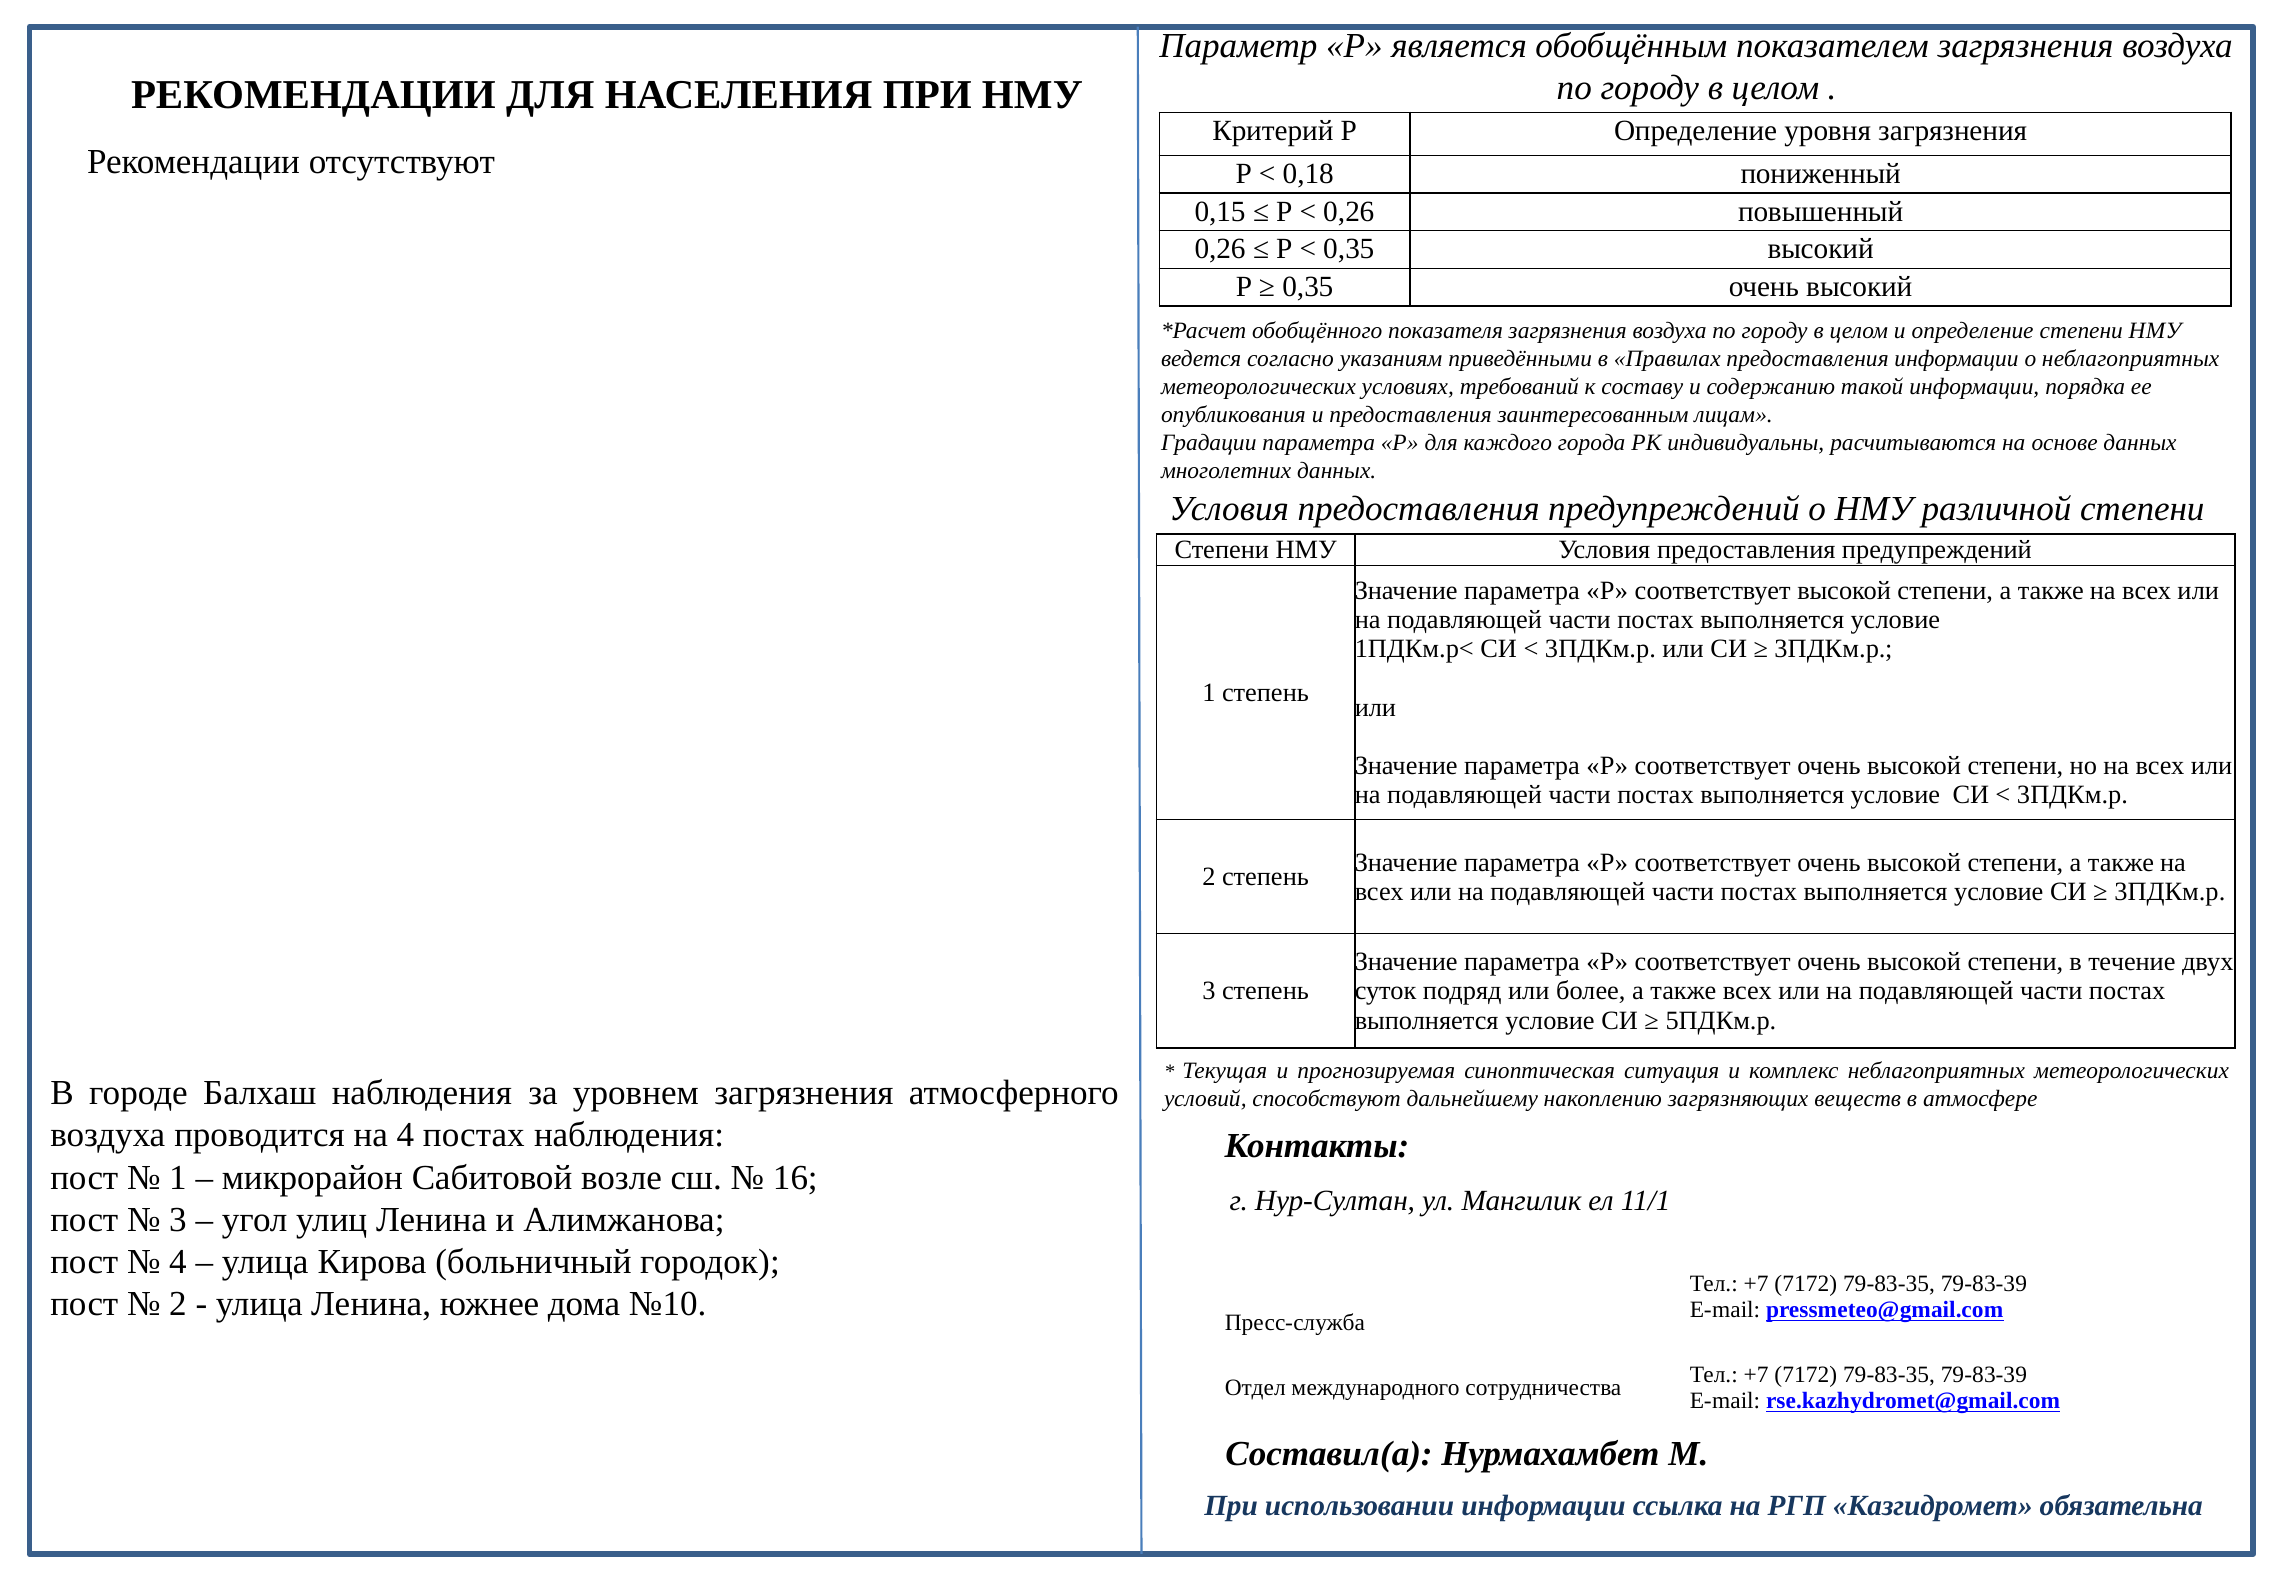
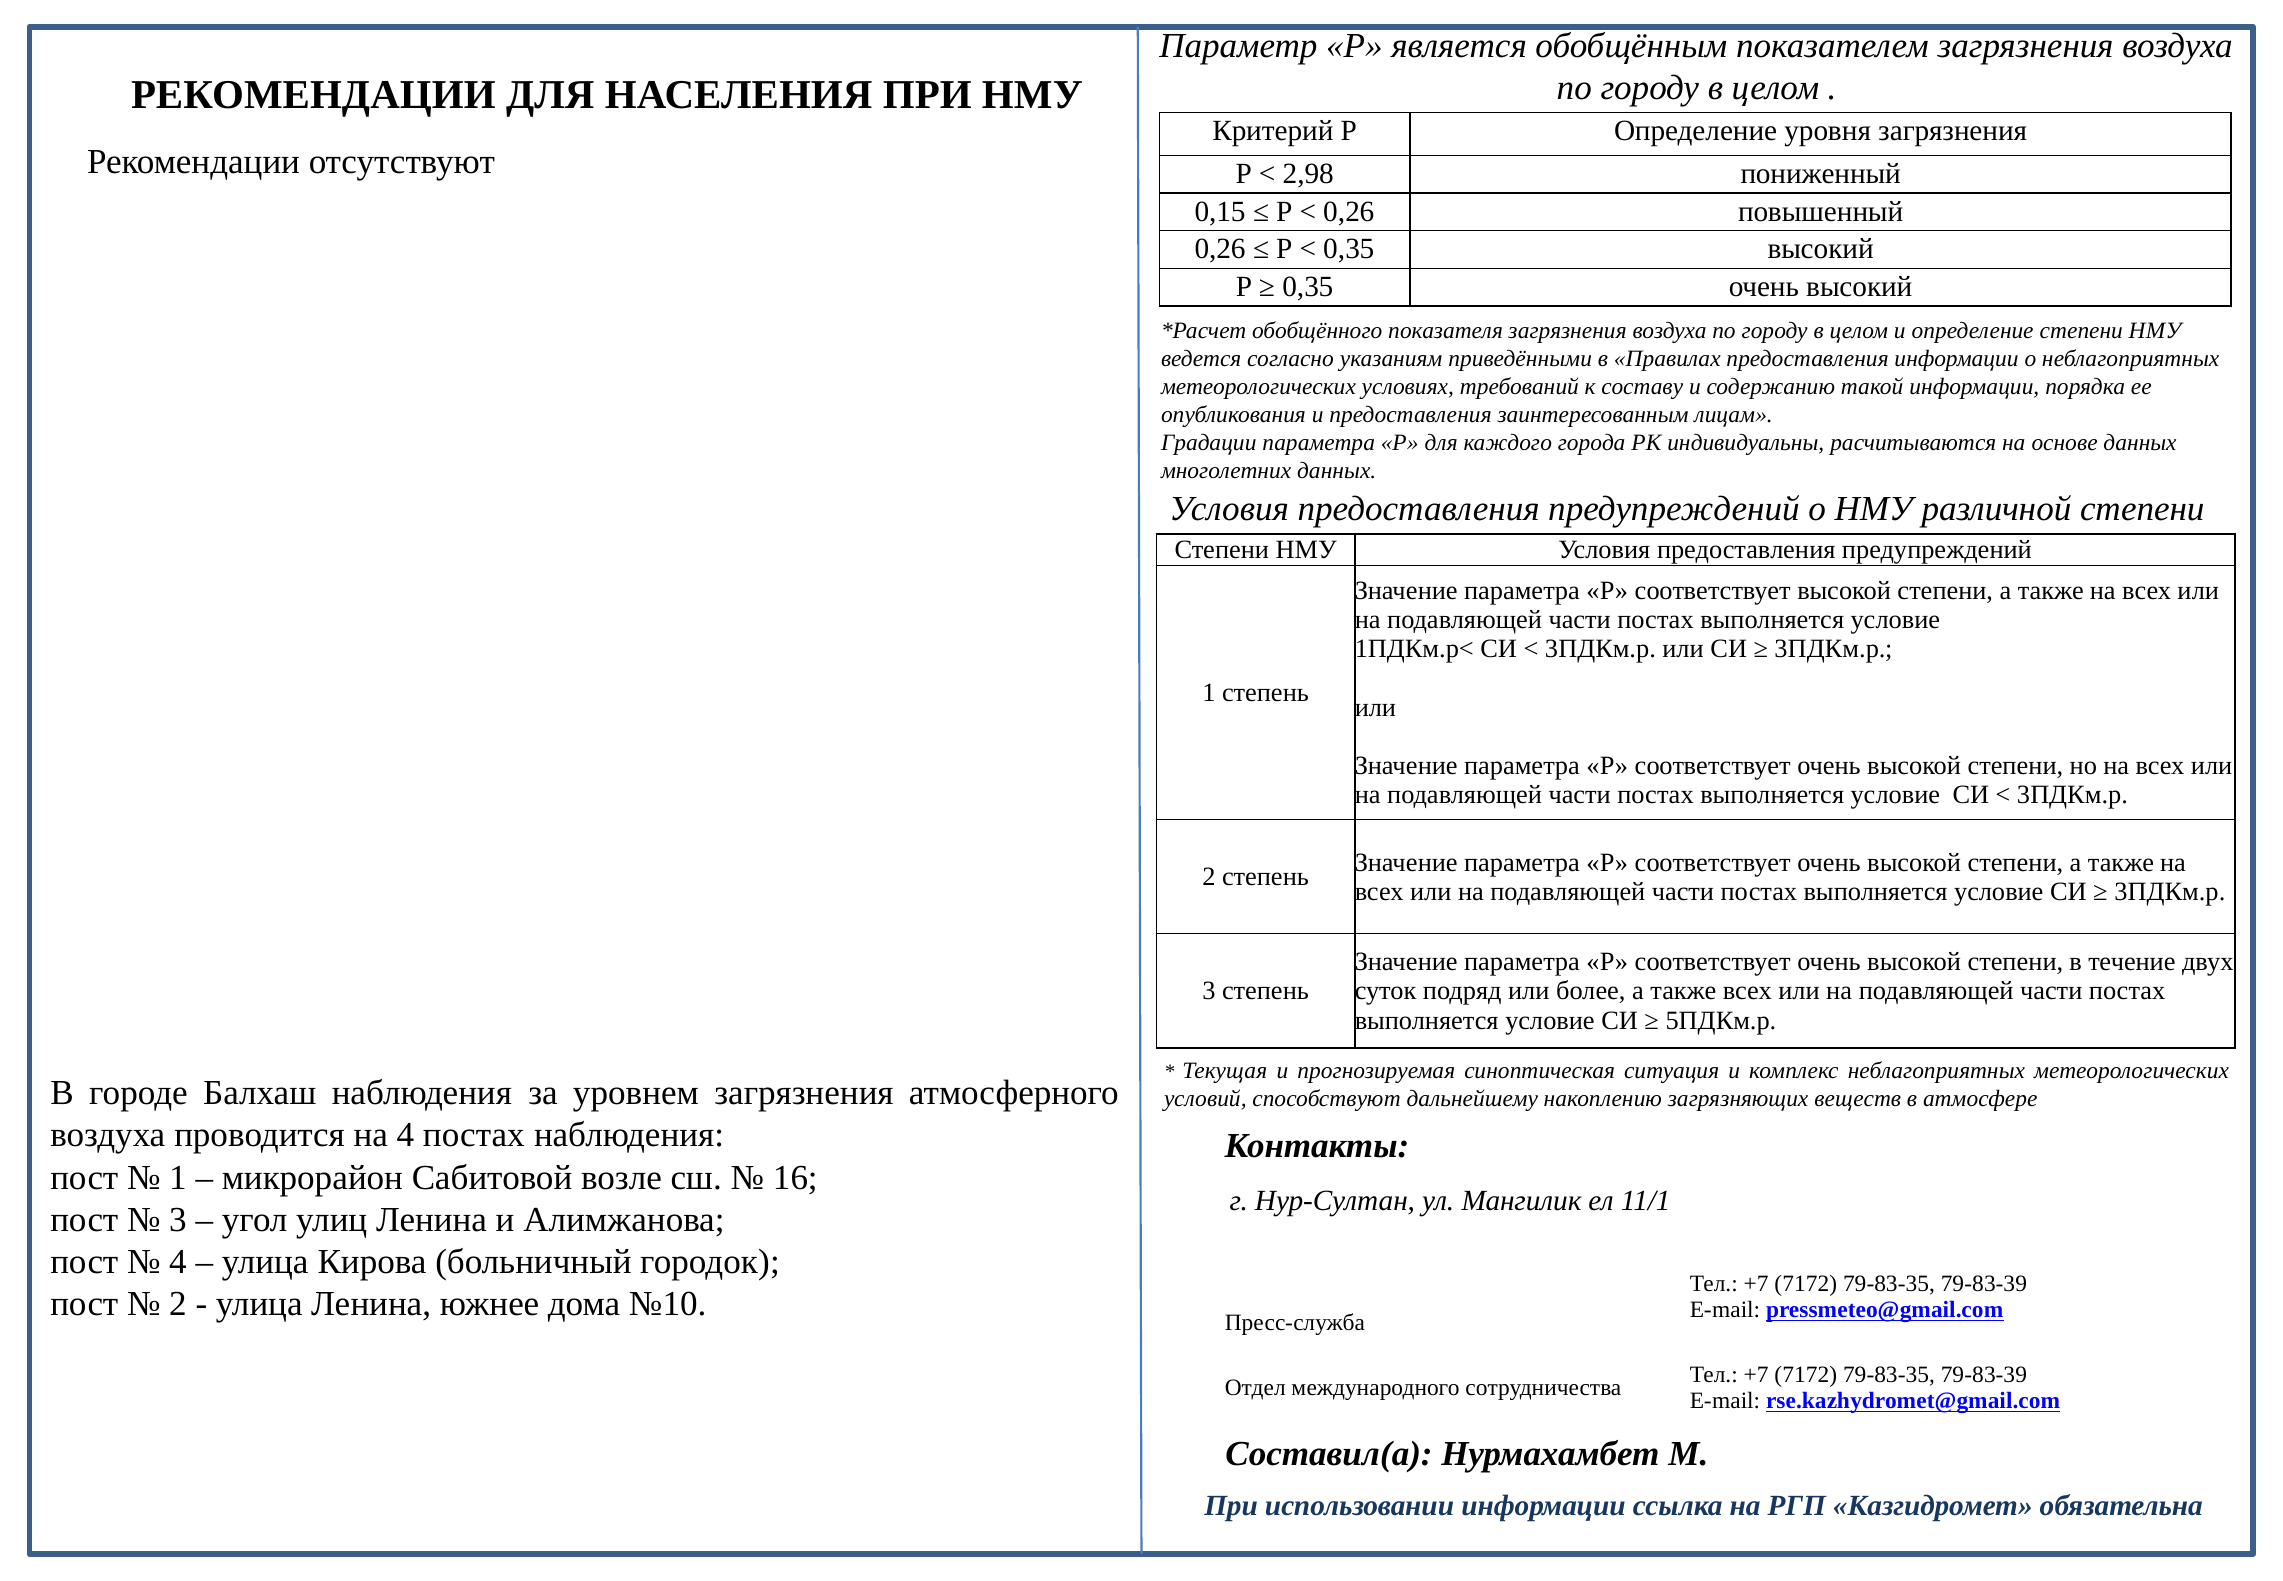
0,18: 0,18 -> 2,98
